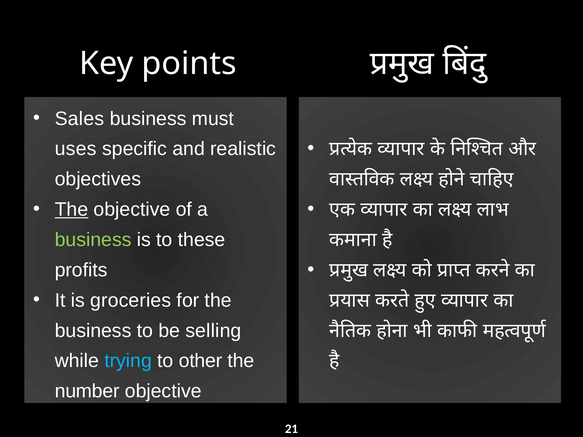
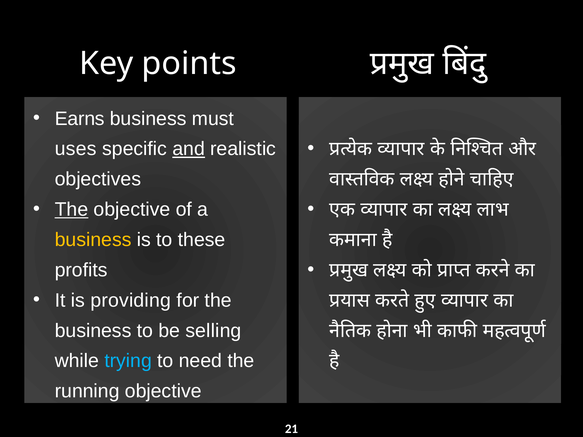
Sales: Sales -> Earns
and underline: none -> present
business at (93, 240) colour: light green -> yellow
groceries: groceries -> providing
other: other -> need
number: number -> running
